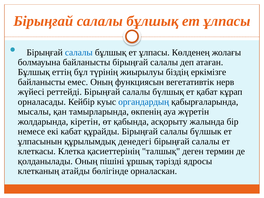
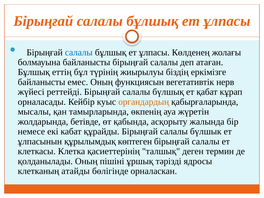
органдардың colour: blue -> orange
кіретін: кіретін -> бетівде
денедегі: денедегі -> көптеген
